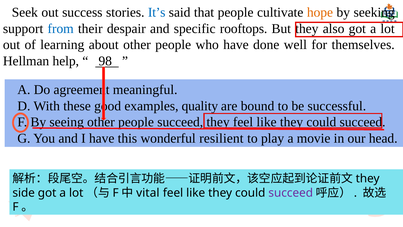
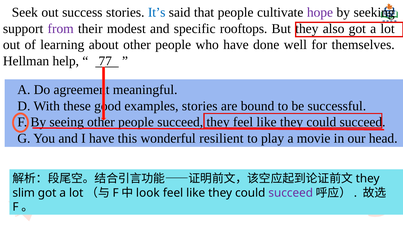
hope colour: orange -> purple
from colour: blue -> purple
despair: despair -> modest
98: 98 -> 77
examples quality: quality -> stories
side: side -> slim
vital: vital -> look
